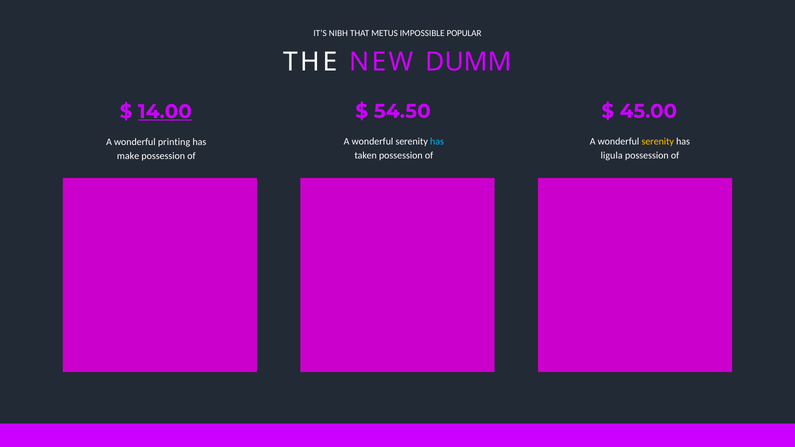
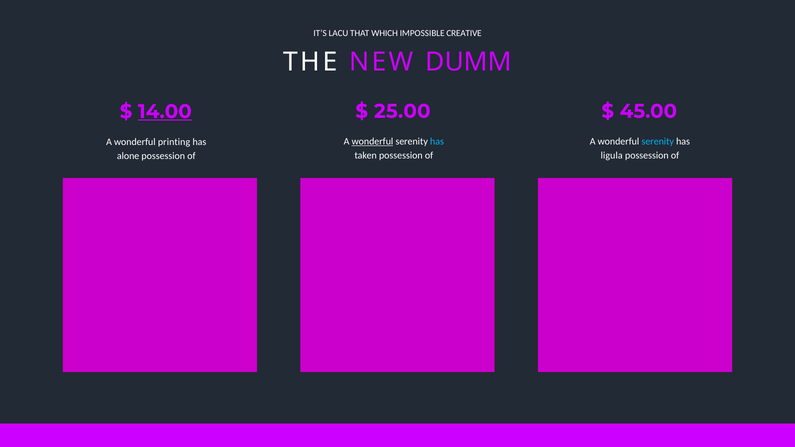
NIBH: NIBH -> LACU
METUS: METUS -> WHICH
POPULAR: POPULAR -> CREATIVE
54.50: 54.50 -> 25.00
wonderful at (372, 141) underline: none -> present
serenity at (658, 141) colour: yellow -> light blue
make: make -> alone
